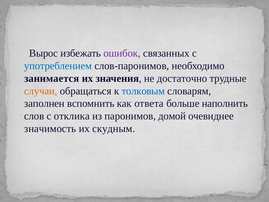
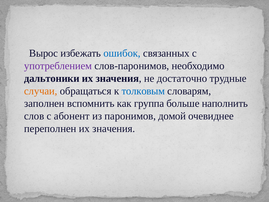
ошибок colour: purple -> blue
употреблением colour: blue -> purple
занимается: занимается -> дальтоники
ответа: ответа -> группа
отклика: отклика -> абонент
значимость: значимость -> переполнен
скудным at (114, 129): скудным -> значения
